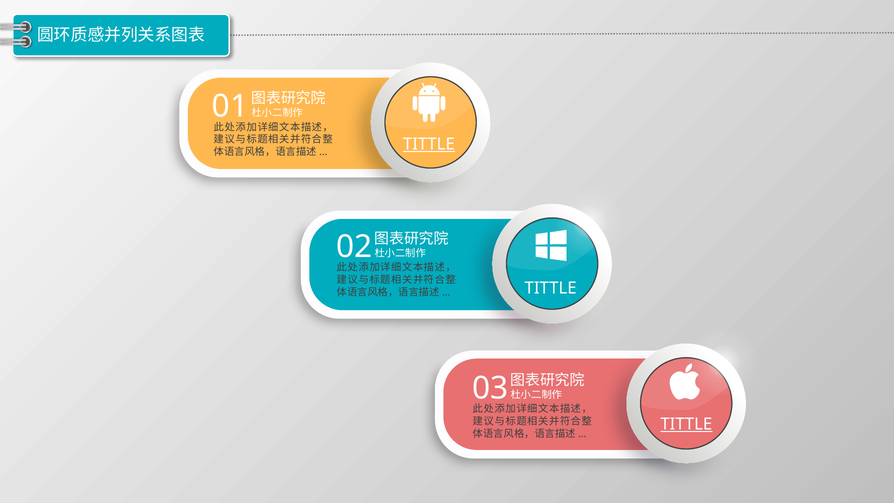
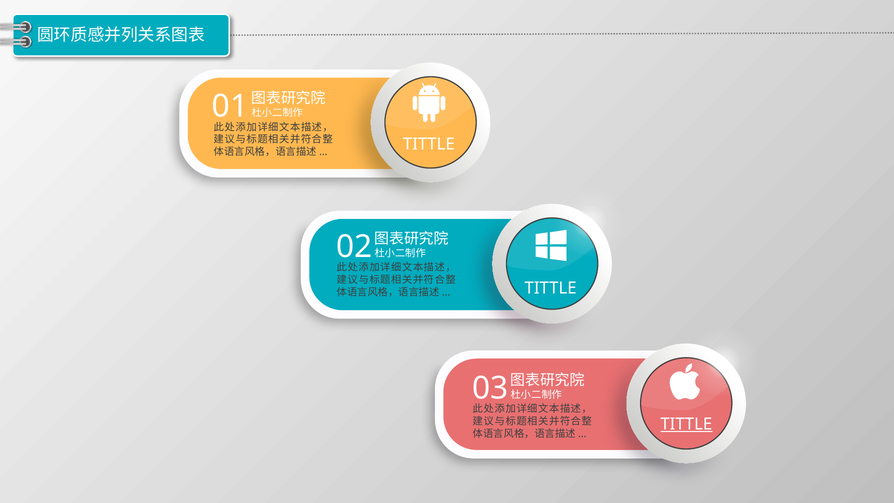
TITTLE at (429, 144) underline: present -> none
